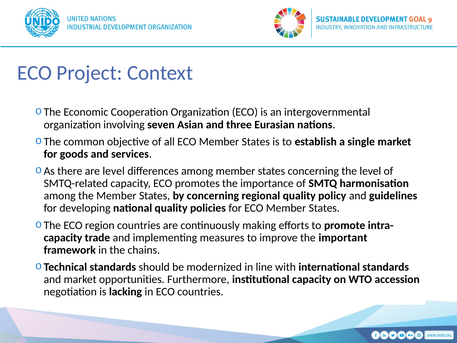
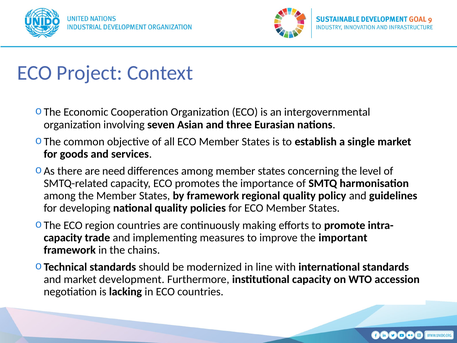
are level: level -> need
by concerning: concerning -> framework
opportunities: opportunities -> development
